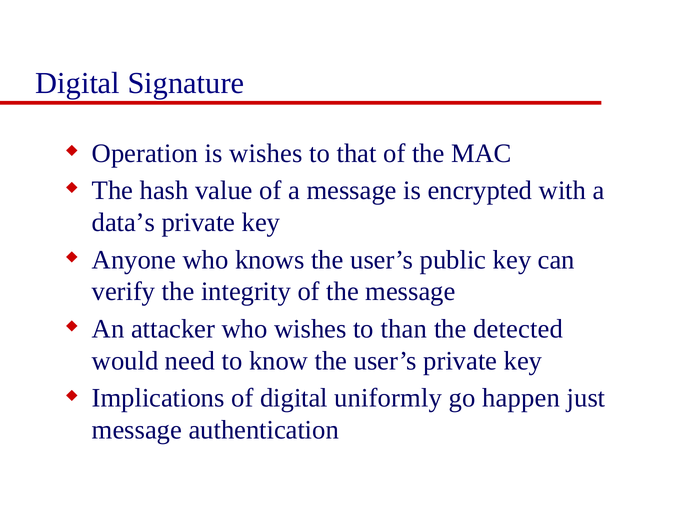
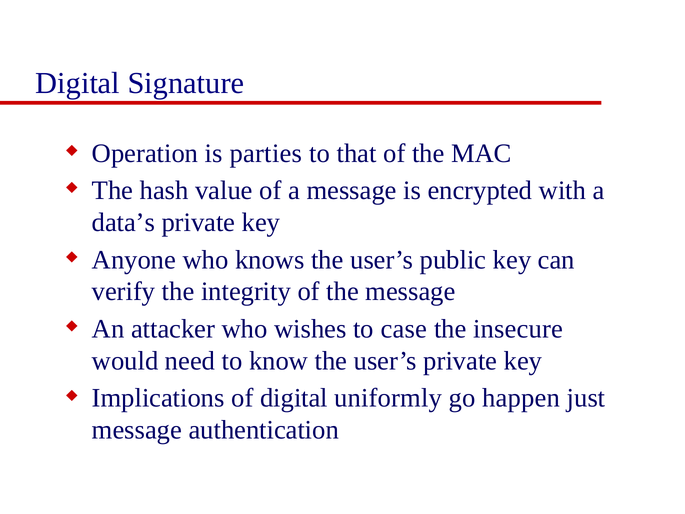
is wishes: wishes -> parties
than: than -> case
detected: detected -> insecure
